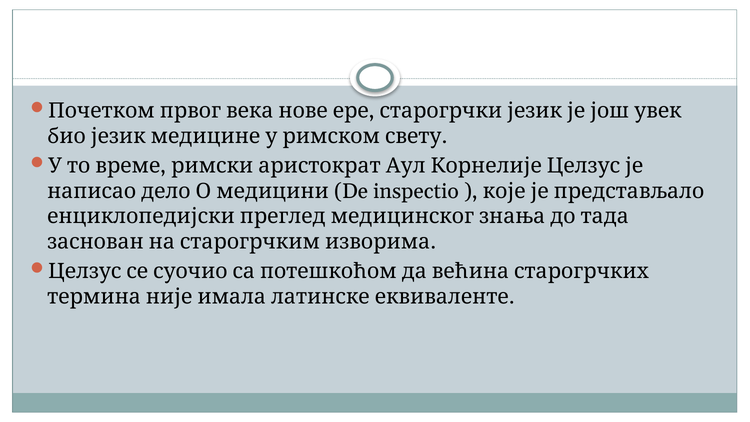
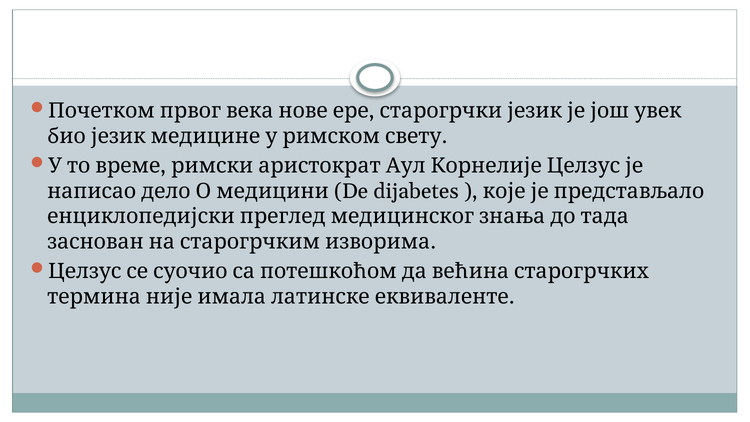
inspectio: inspectio -> dijabetes
